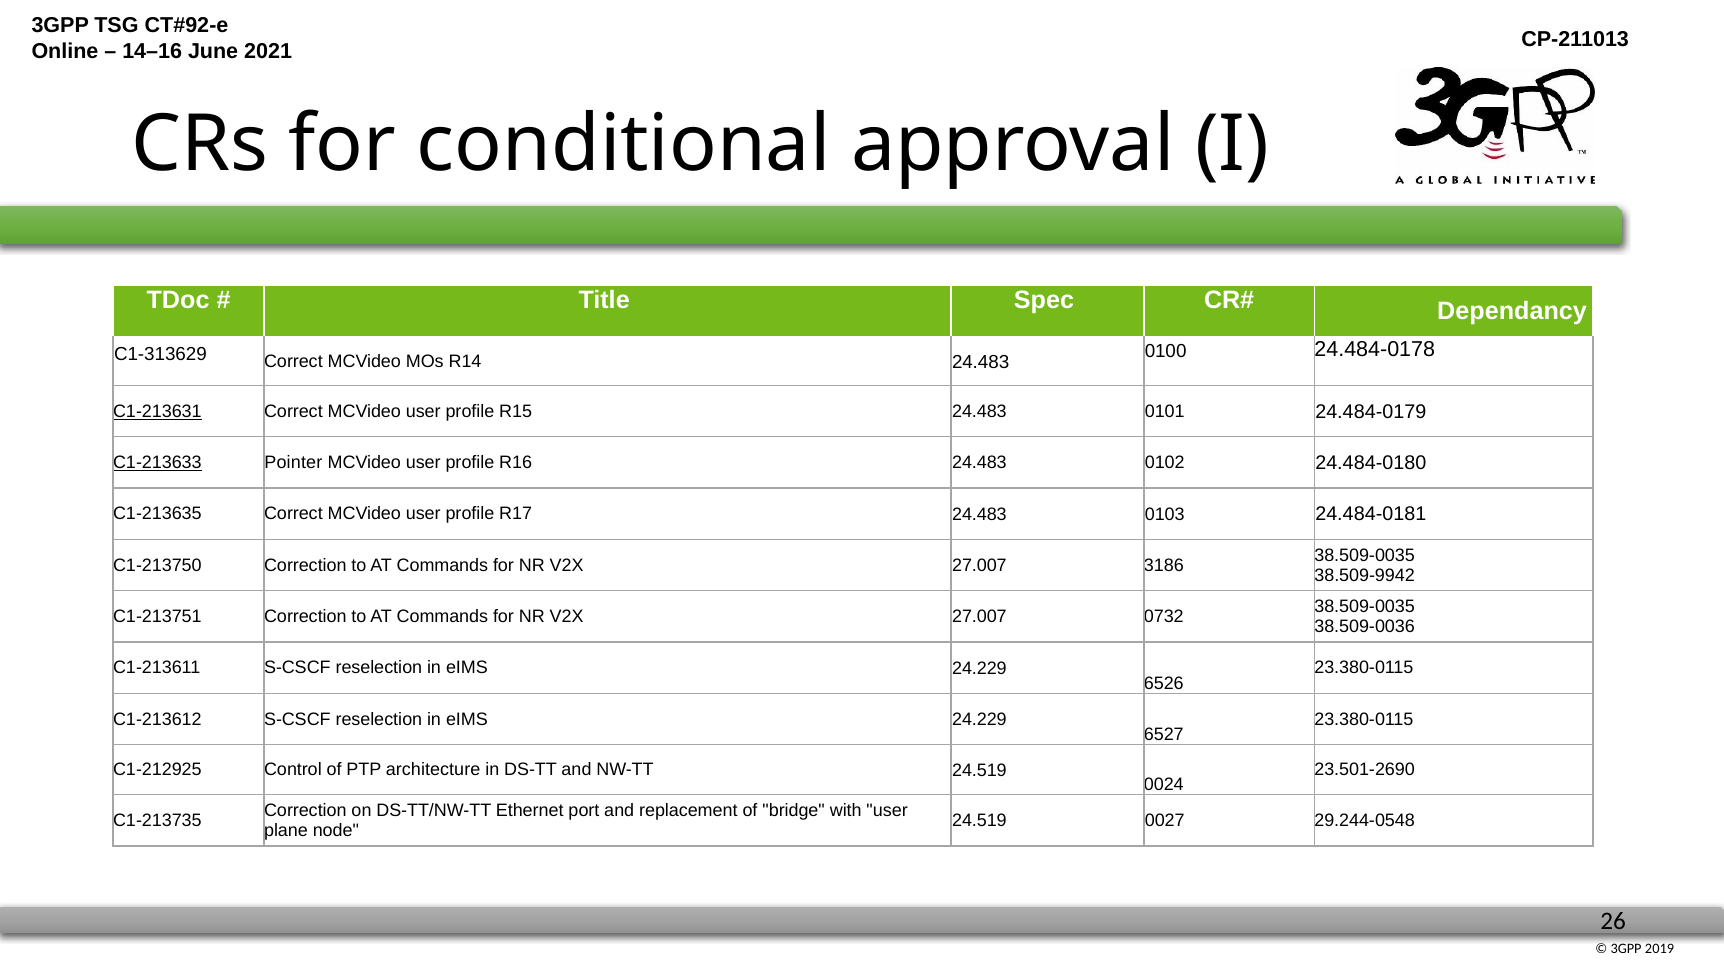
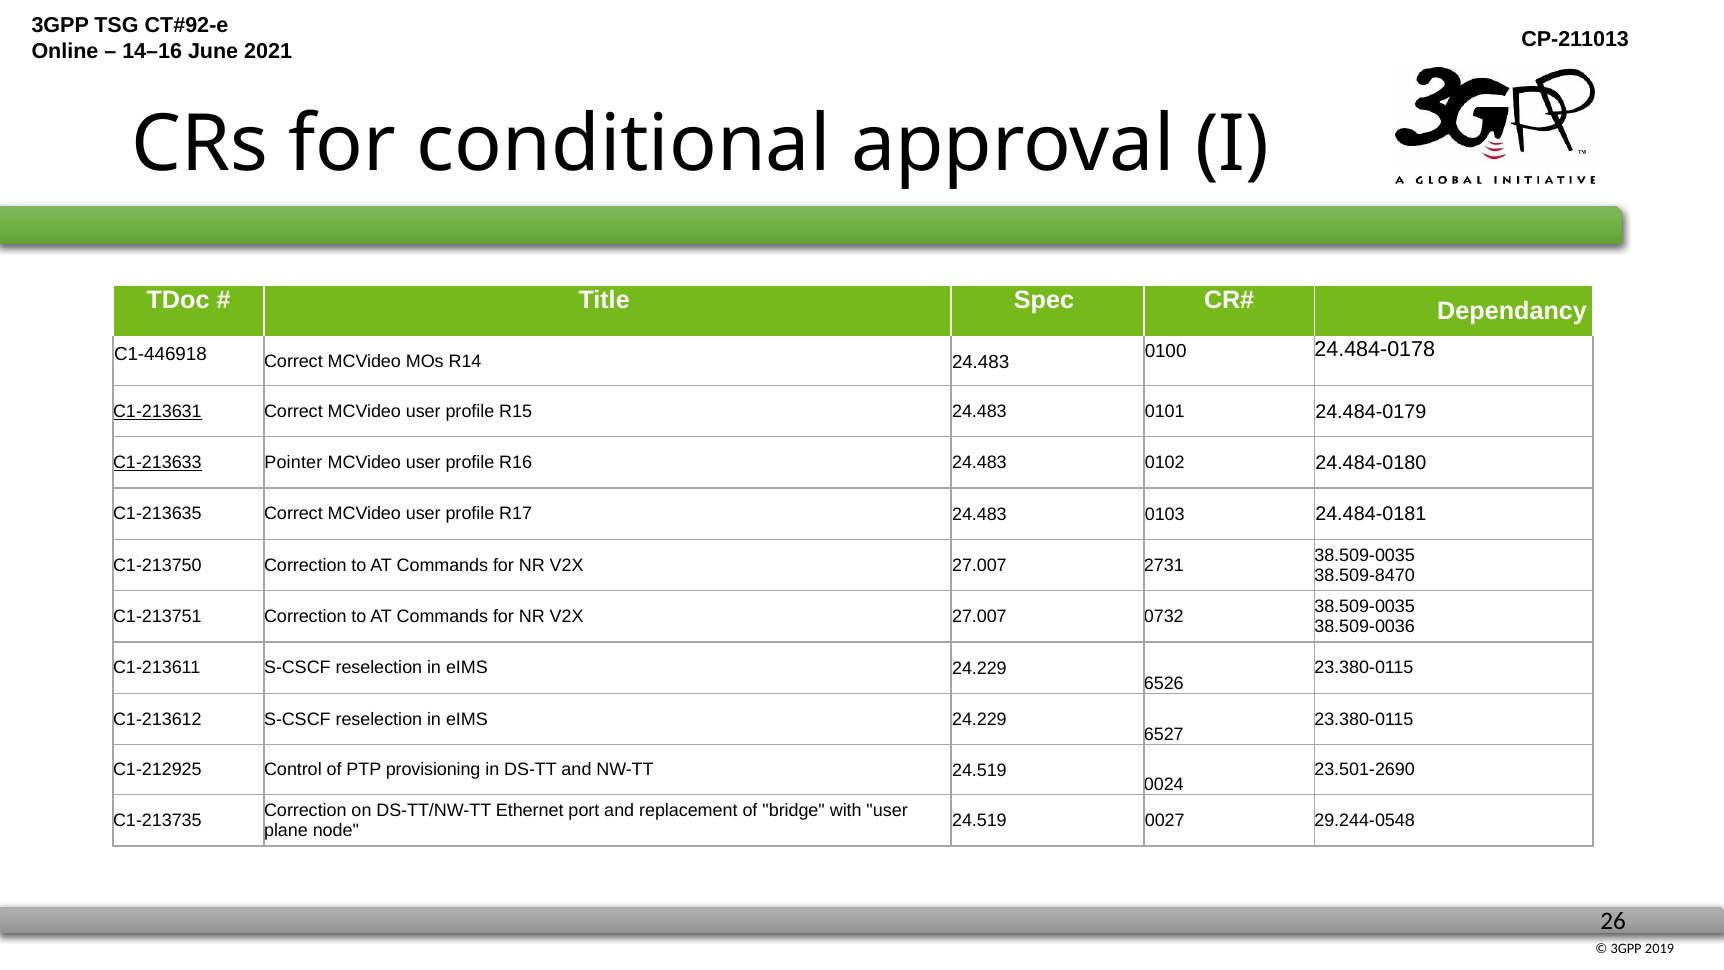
C1-313629: C1-313629 -> C1-446918
3186: 3186 -> 2731
38.509-9942: 38.509-9942 -> 38.509-8470
architecture: architecture -> provisioning
